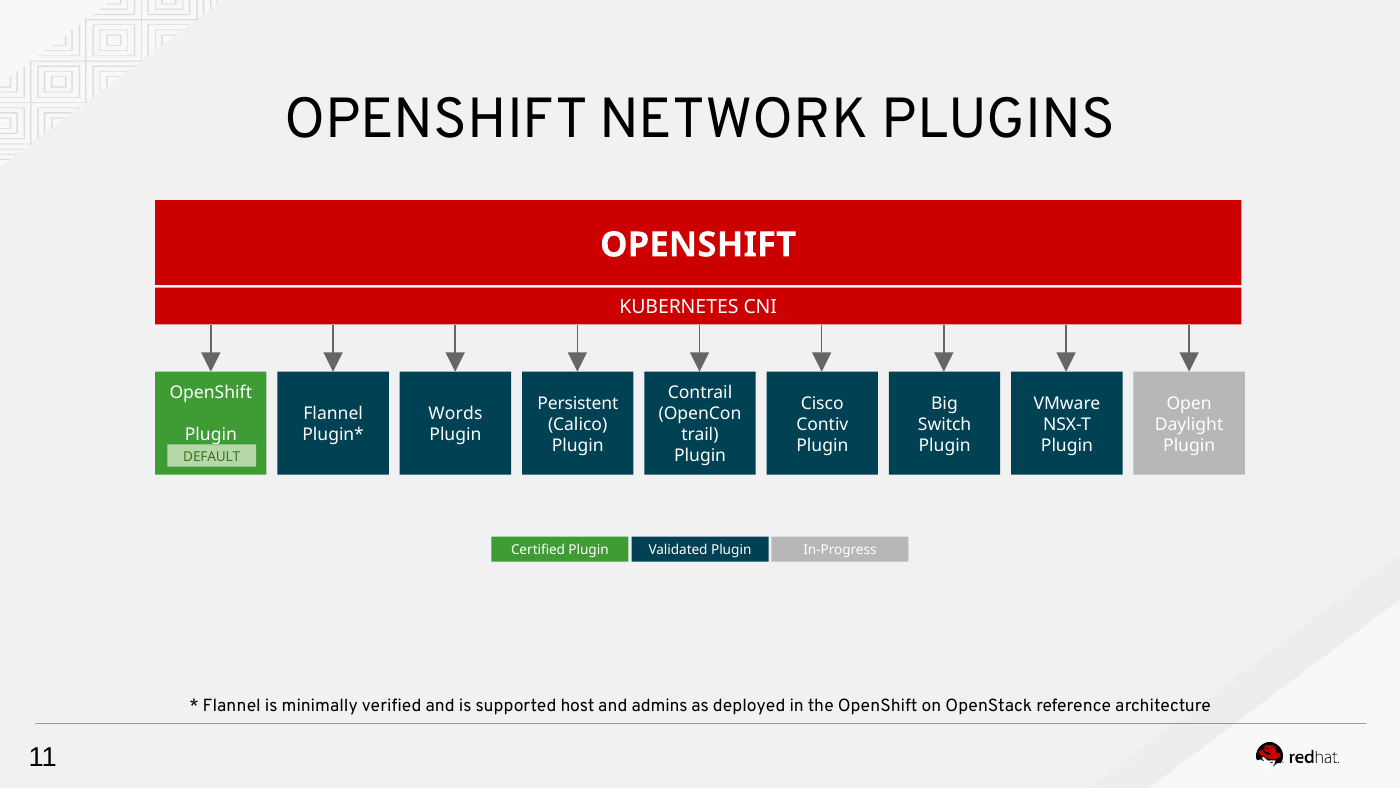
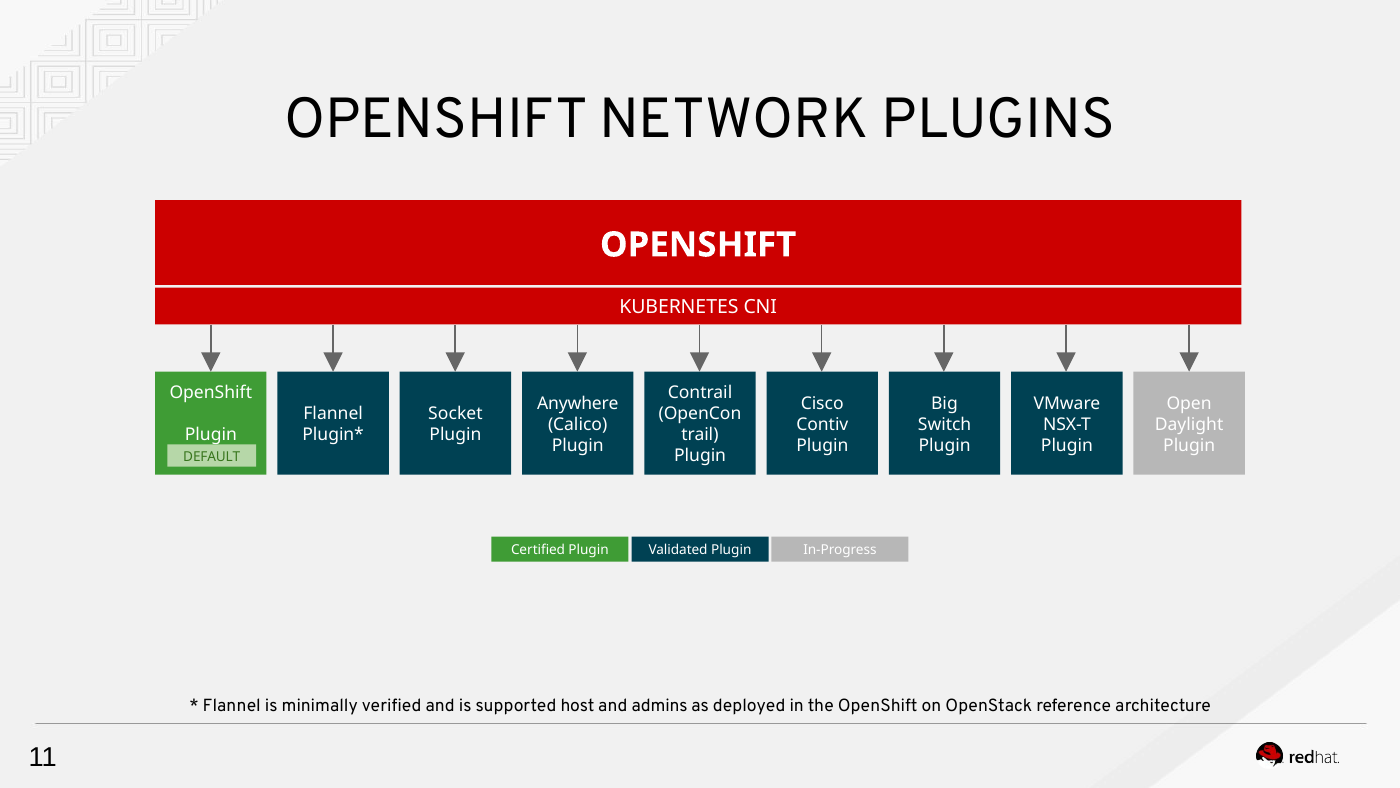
Persistent: Persistent -> Anywhere
Words: Words -> Socket
